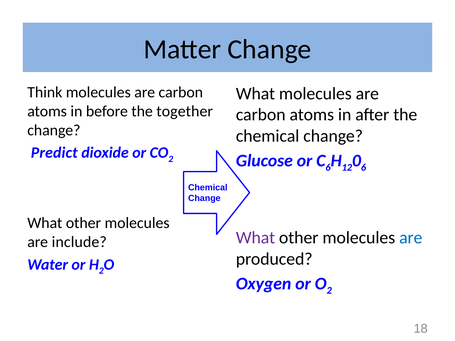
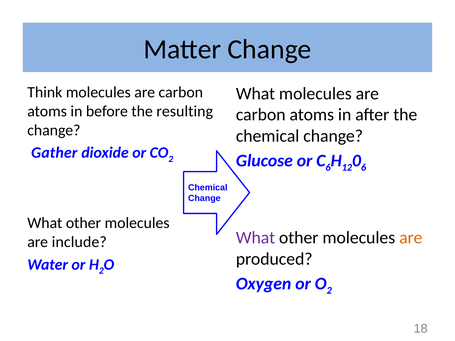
together: together -> resulting
Predict: Predict -> Gather
are at (411, 238) colour: blue -> orange
